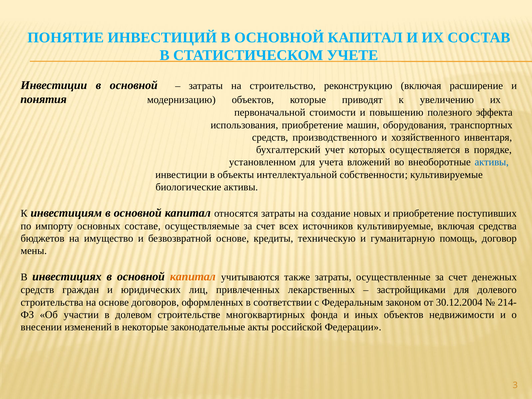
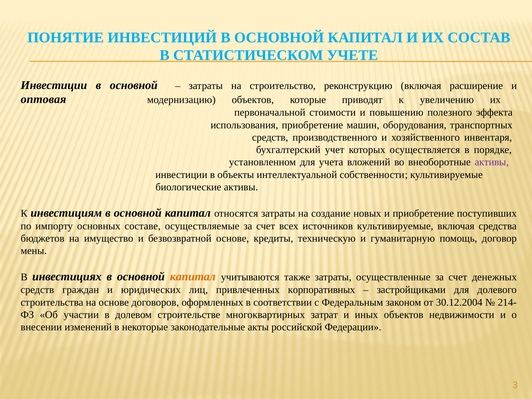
понятия: понятия -> оптовая
активы at (492, 162) colour: blue -> purple
лекарственных: лекарственных -> корпоративных
фонда: фонда -> затрат
